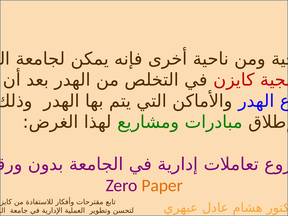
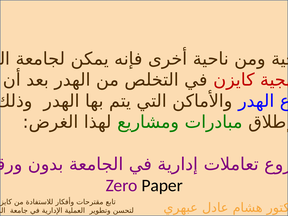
Paper colour: orange -> black
